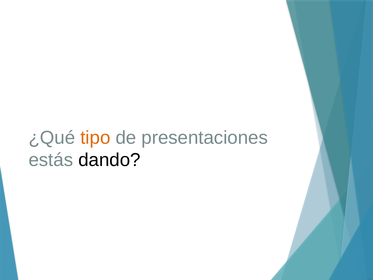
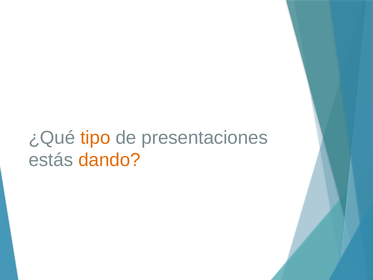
dando colour: black -> orange
